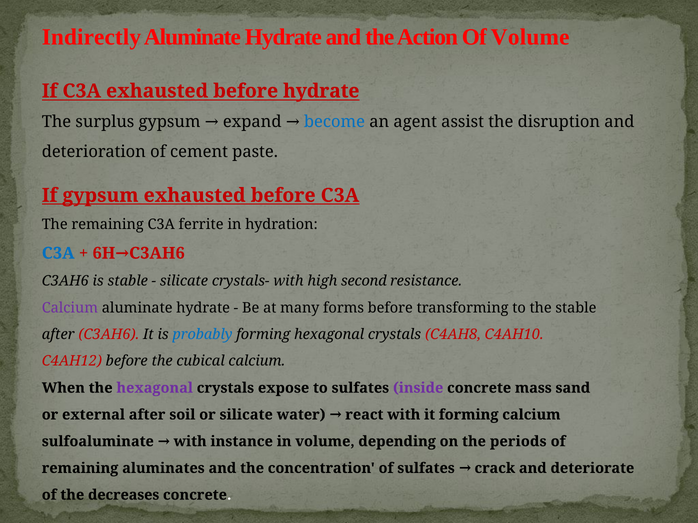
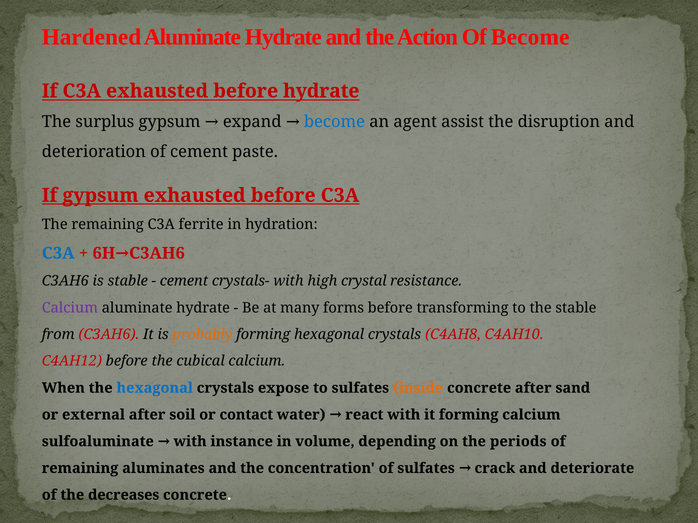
Indirectly: Indirectly -> Hardened
Of Volume: Volume -> Become
silicate at (184, 281): silicate -> cement
second: second -> crystal
after at (58, 335): after -> from
probably colour: blue -> orange
hexagonal at (155, 388) colour: purple -> blue
inside colour: purple -> orange
concrete mass: mass -> after
or silicate: silicate -> contact
